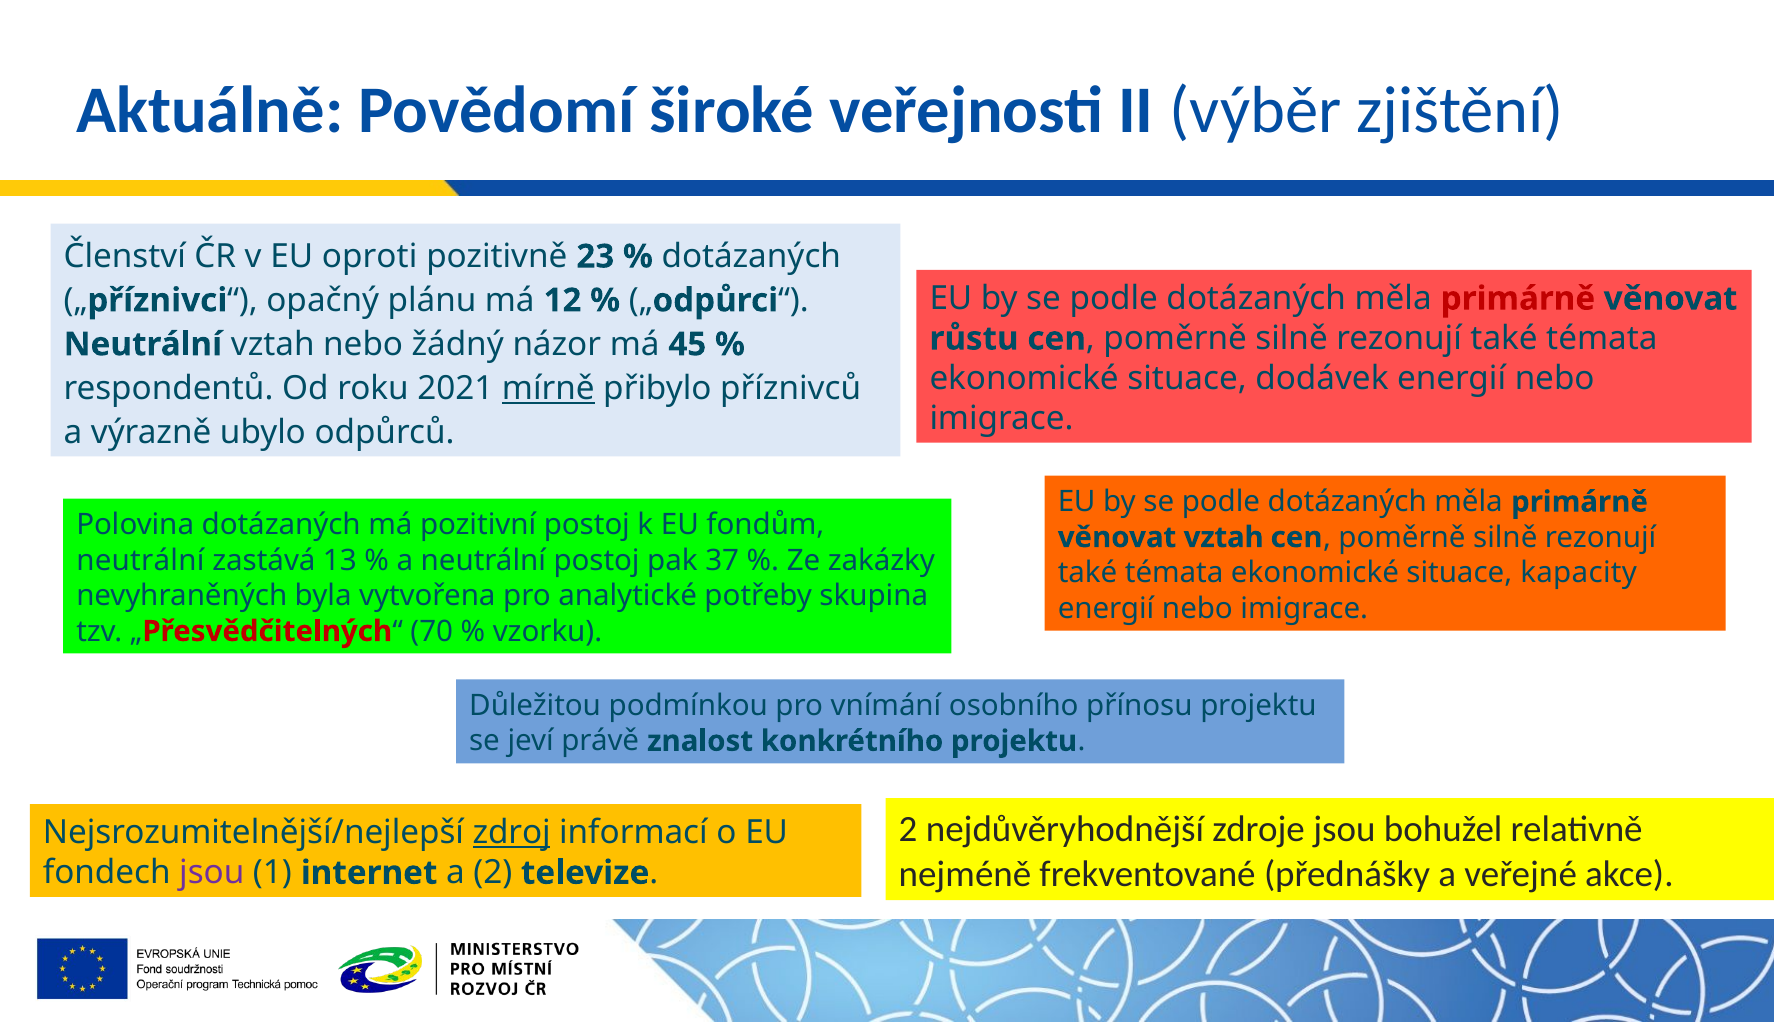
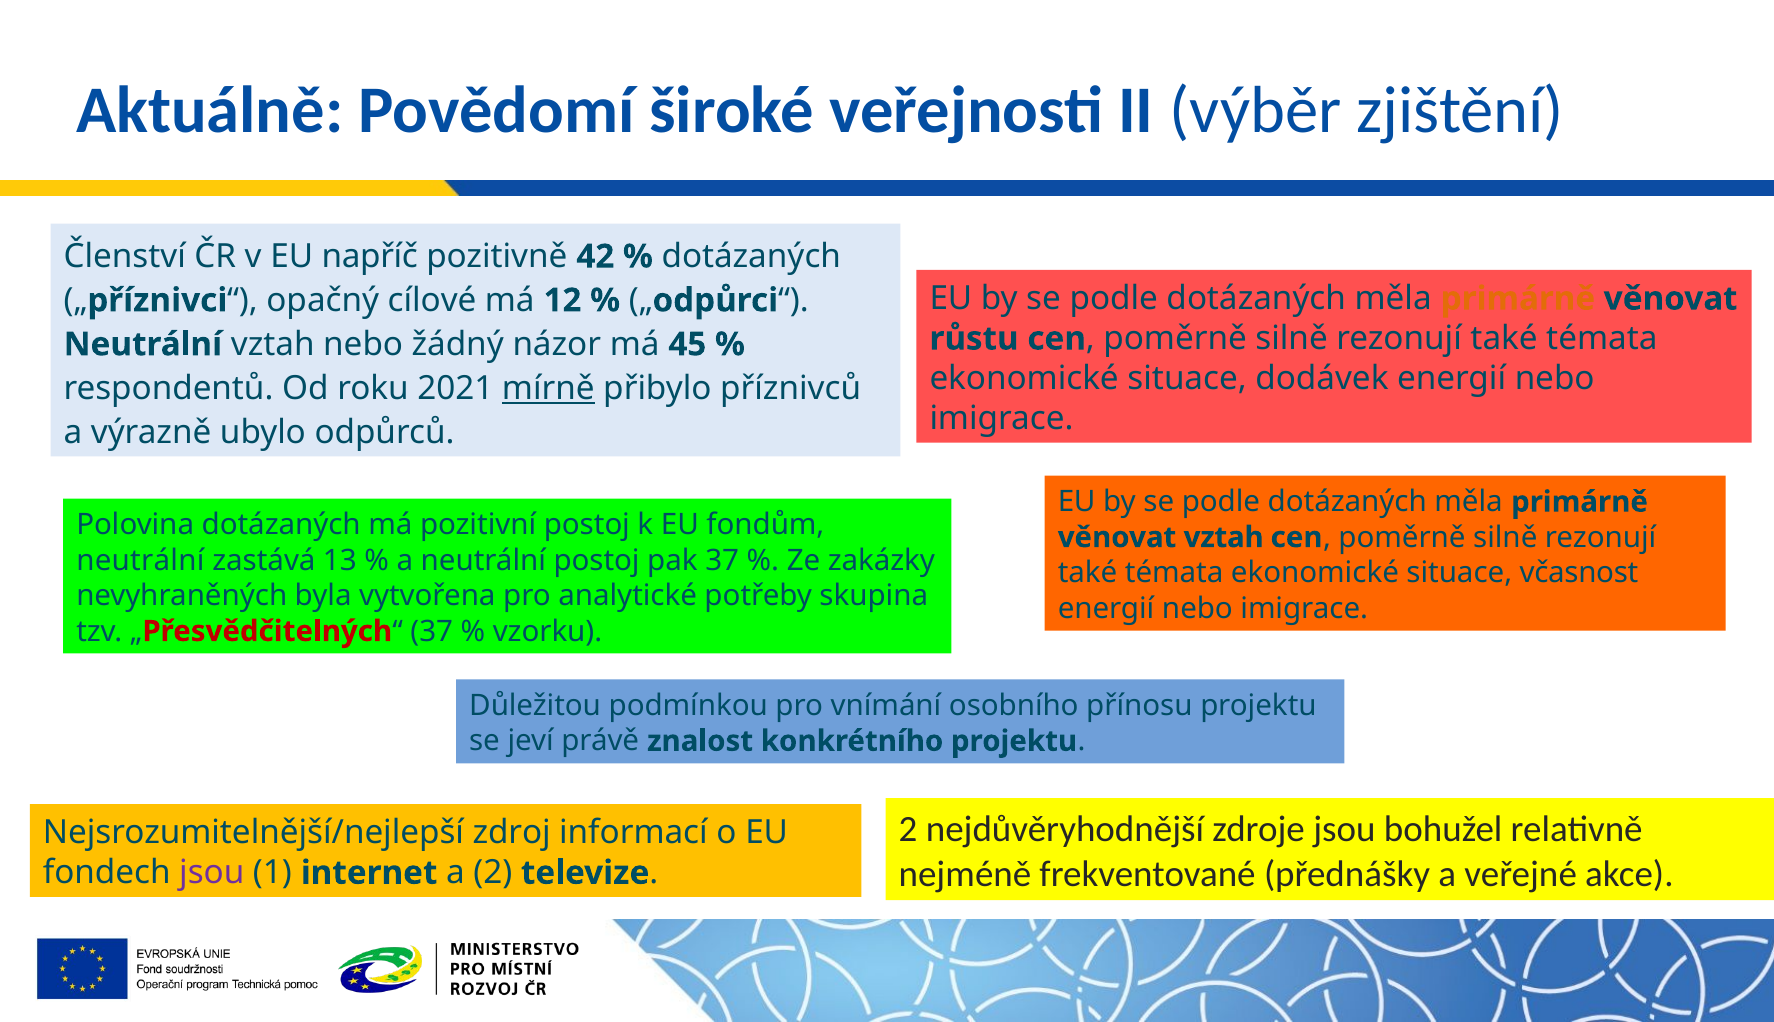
oproti: oproti -> napříč
23: 23 -> 42
primárně at (1518, 299) colour: red -> orange
plánu: plánu -> cílové
kapacity: kapacity -> včasnost
„Přesvědčitelných“ 70: 70 -> 37
zdroj underline: present -> none
